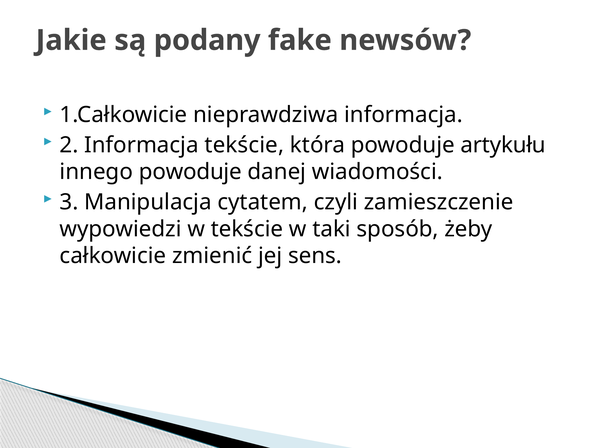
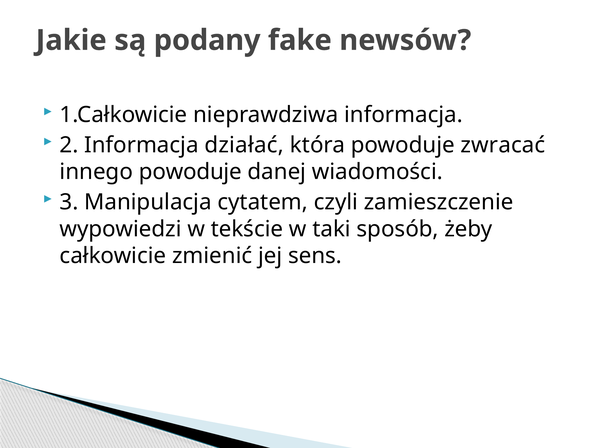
Informacja tekście: tekście -> działać
artykułu: artykułu -> zwracać
